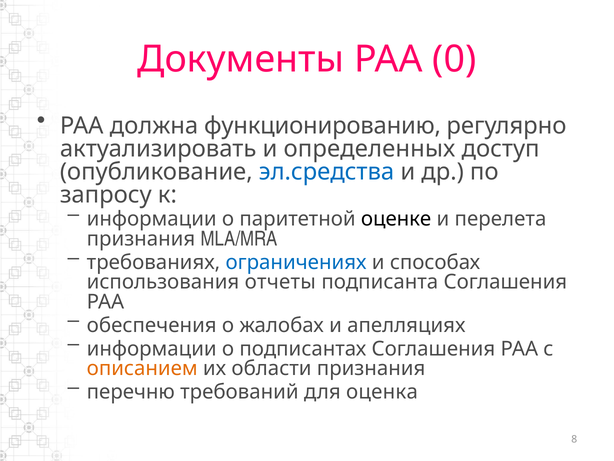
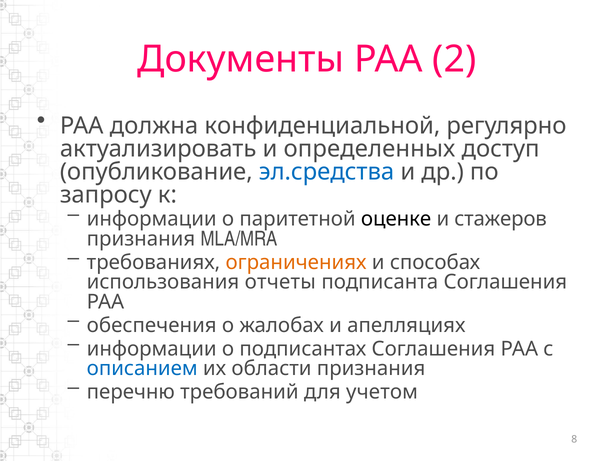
0: 0 -> 2
функционированию: функционированию -> конфиденциальной
перелета: перелета -> стажеров
ограничениях colour: blue -> orange
описанием colour: orange -> blue
оценка: оценка -> учетом
